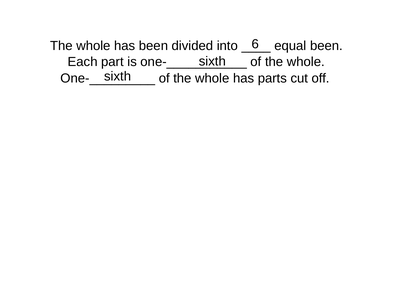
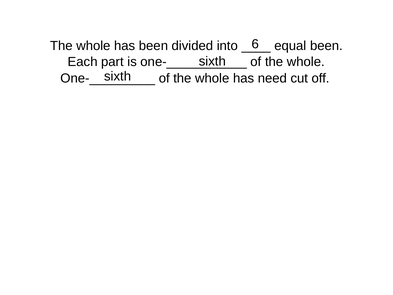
parts: parts -> need
